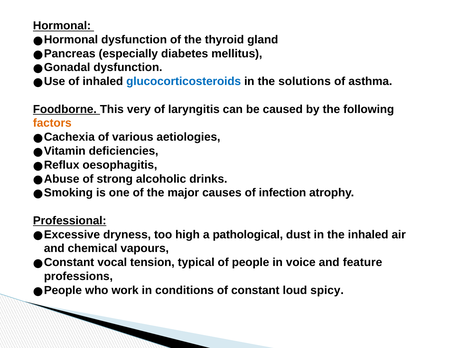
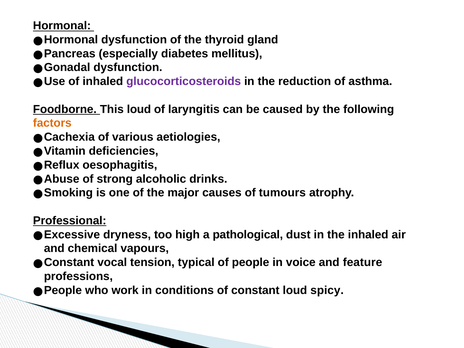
glucocorticosteroids colour: blue -> purple
solutions: solutions -> reduction
This very: very -> loud
infection: infection -> tumours
